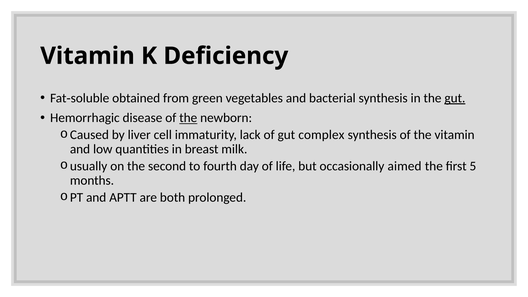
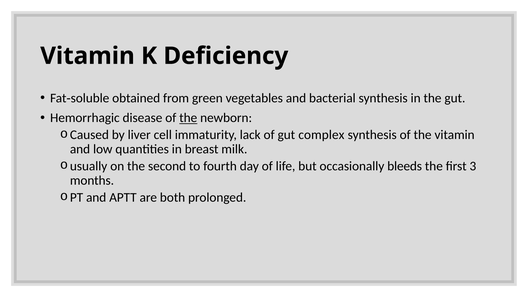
gut at (455, 98) underline: present -> none
aimed: aimed -> bleeds
5: 5 -> 3
